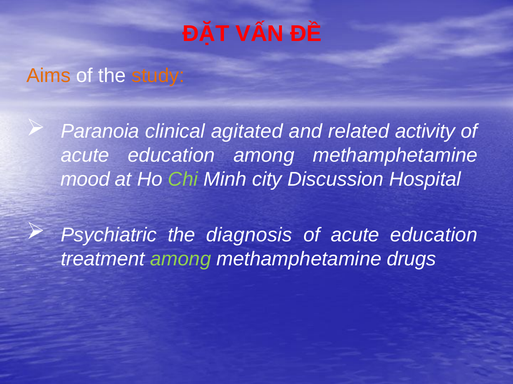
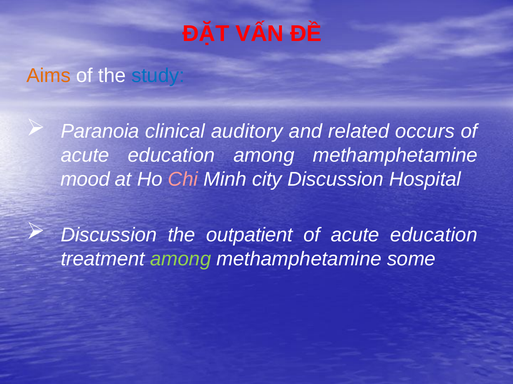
study colour: orange -> blue
agitated: agitated -> auditory
activity: activity -> occurs
Chi colour: light green -> pink
Psychiatric at (109, 235): Psychiatric -> Discussion
diagnosis: diagnosis -> outpatient
drugs: drugs -> some
